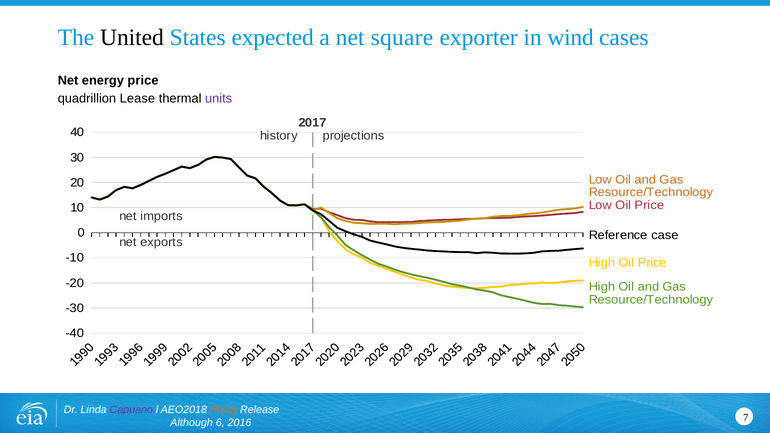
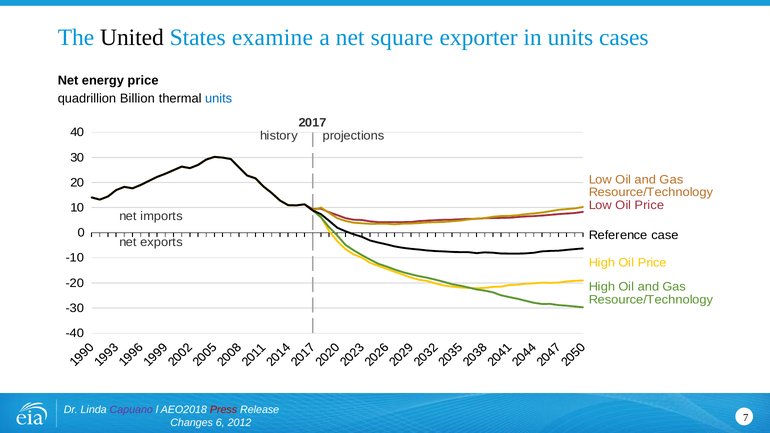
expected: expected -> examine
in wind: wind -> units
Lease: Lease -> Billion
units at (219, 99) colour: purple -> blue
Press colour: orange -> red
Although: Although -> Changes
2016: 2016 -> 2012
